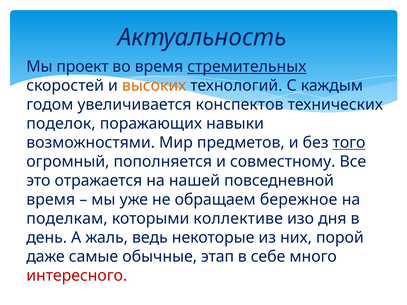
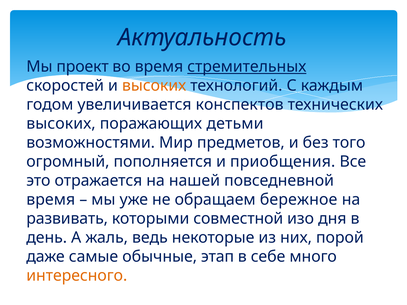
поделок at (61, 124): поделок -> высоких
навыки: навыки -> детьми
того underline: present -> none
совместному: совместному -> приобщения
поделкам: поделкам -> развивать
коллективе: коллективе -> совместной
интересного colour: red -> orange
